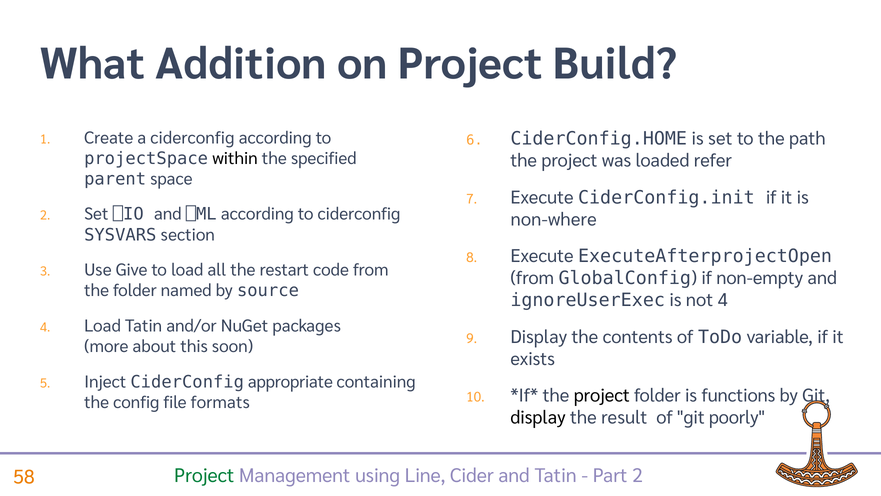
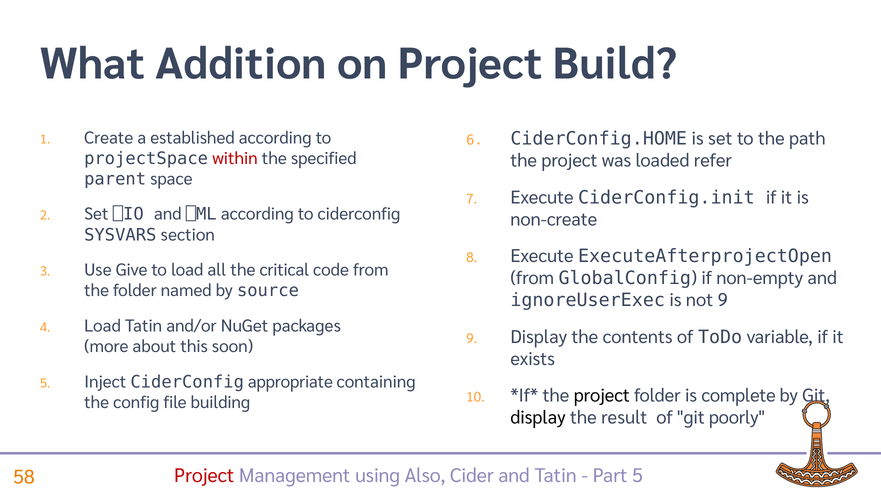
a ciderconfig: ciderconfig -> established
within colour: black -> red
non-where: non-where -> non-create
restart: restart -> critical
not 4: 4 -> 9
functions: functions -> complete
formats: formats -> building
Project at (204, 476) colour: green -> red
Line: Line -> Also
2 at (638, 476): 2 -> 5
